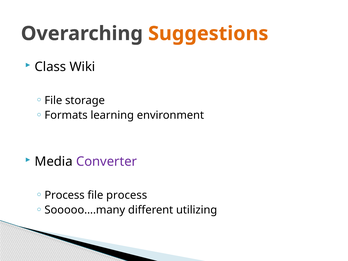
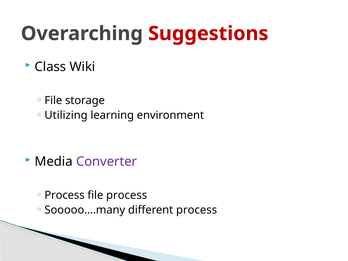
Suggestions colour: orange -> red
Formats: Formats -> Utilizing
different utilizing: utilizing -> process
